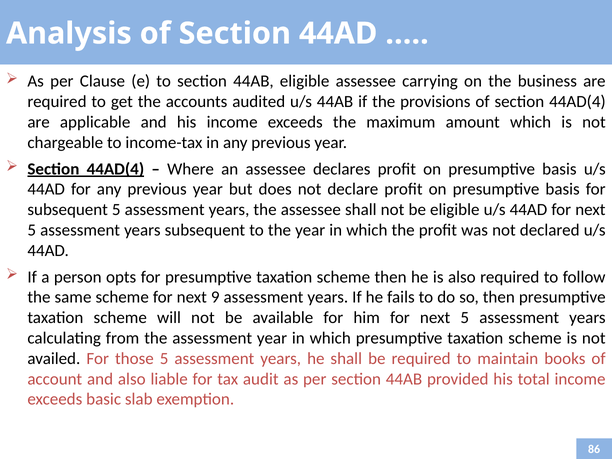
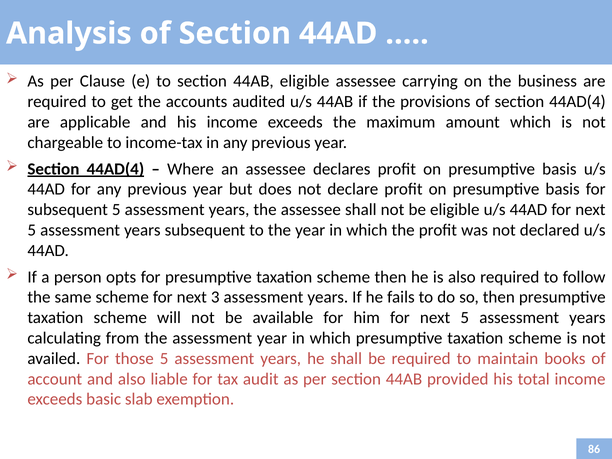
9: 9 -> 3
